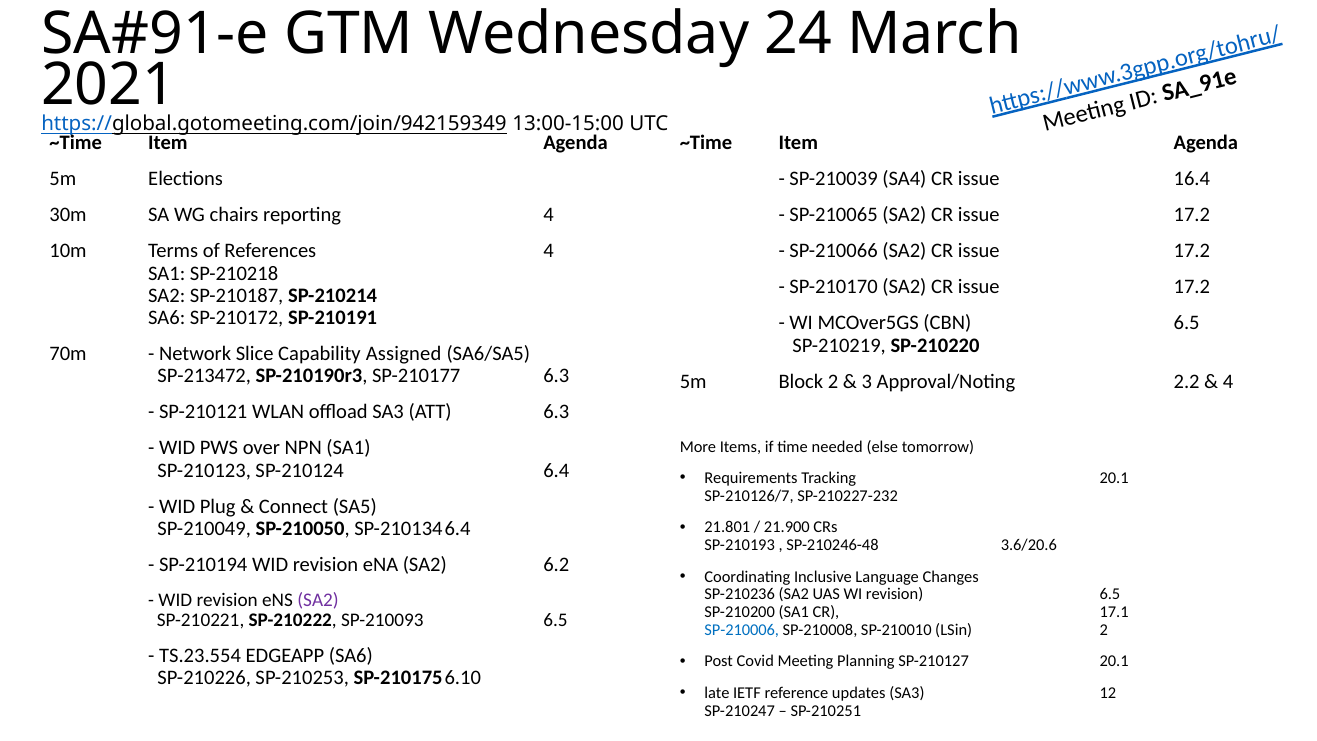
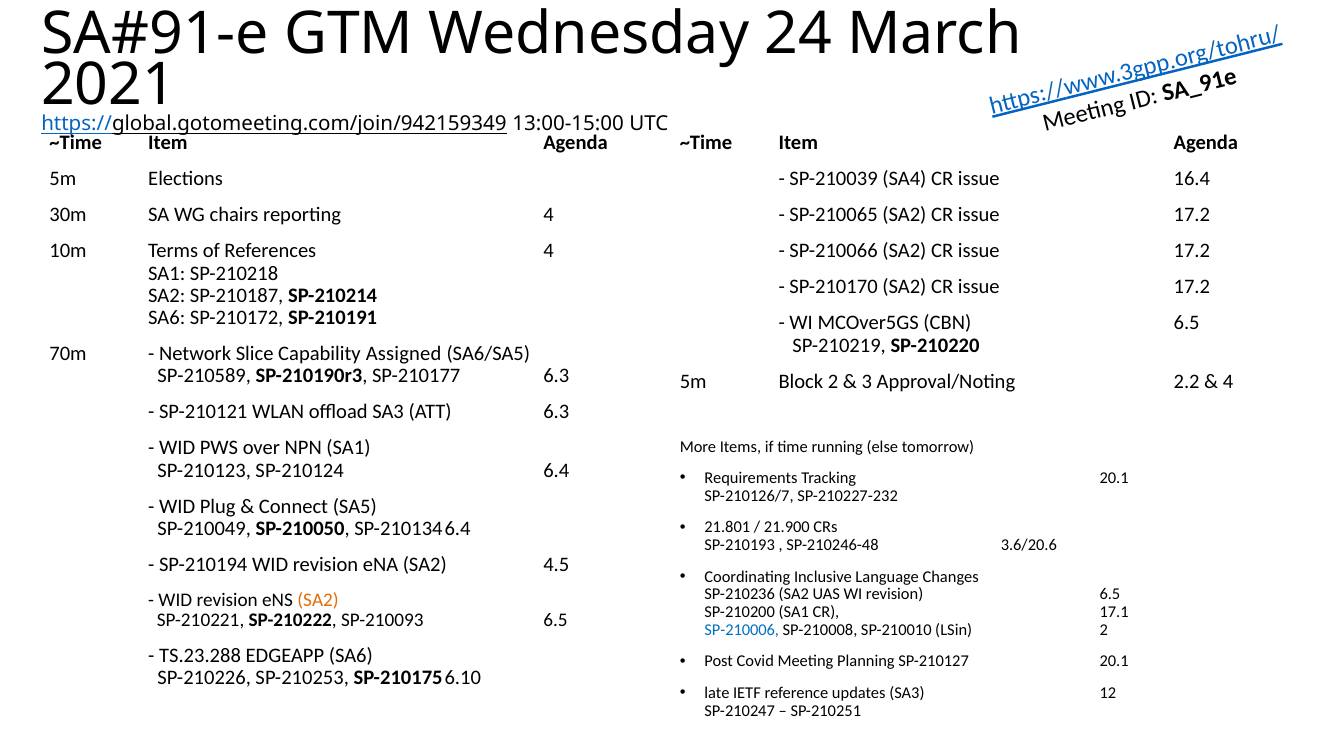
SP-213472: SP-213472 -> SP-210589
needed: needed -> running
6.2: 6.2 -> 4.5
SA2 at (318, 600) colour: purple -> orange
TS.23.554: TS.23.554 -> TS.23.288
